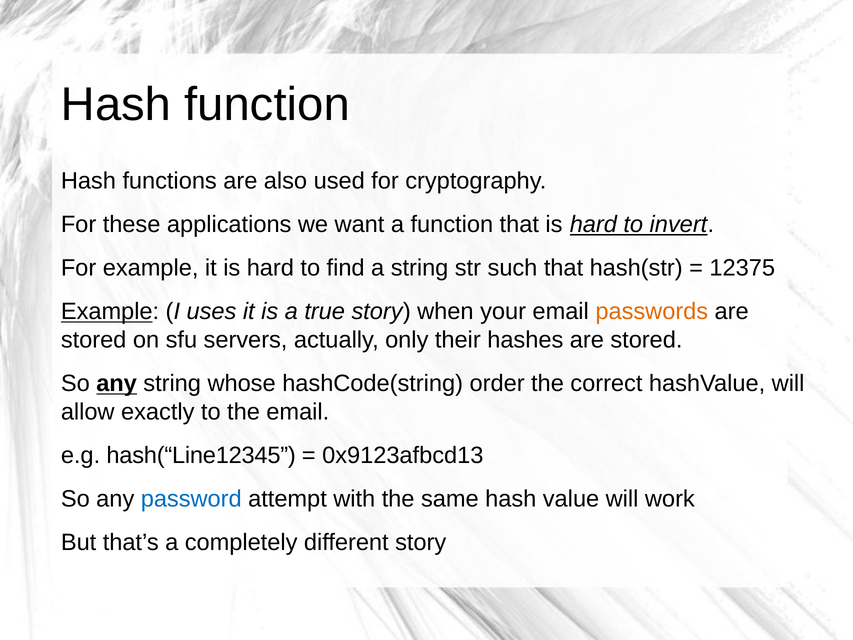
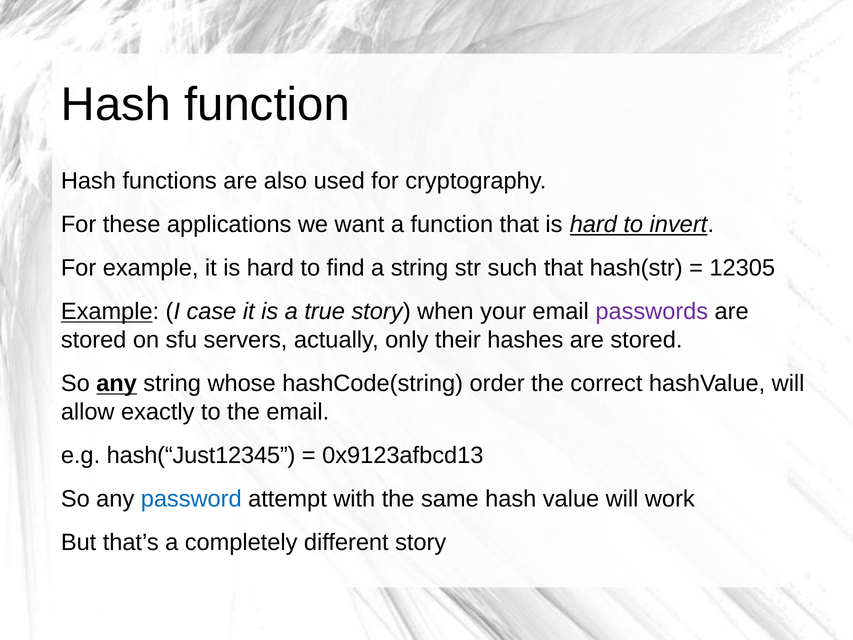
12375: 12375 -> 12305
uses: uses -> case
passwords colour: orange -> purple
hash(“Line12345: hash(“Line12345 -> hash(“Just12345
